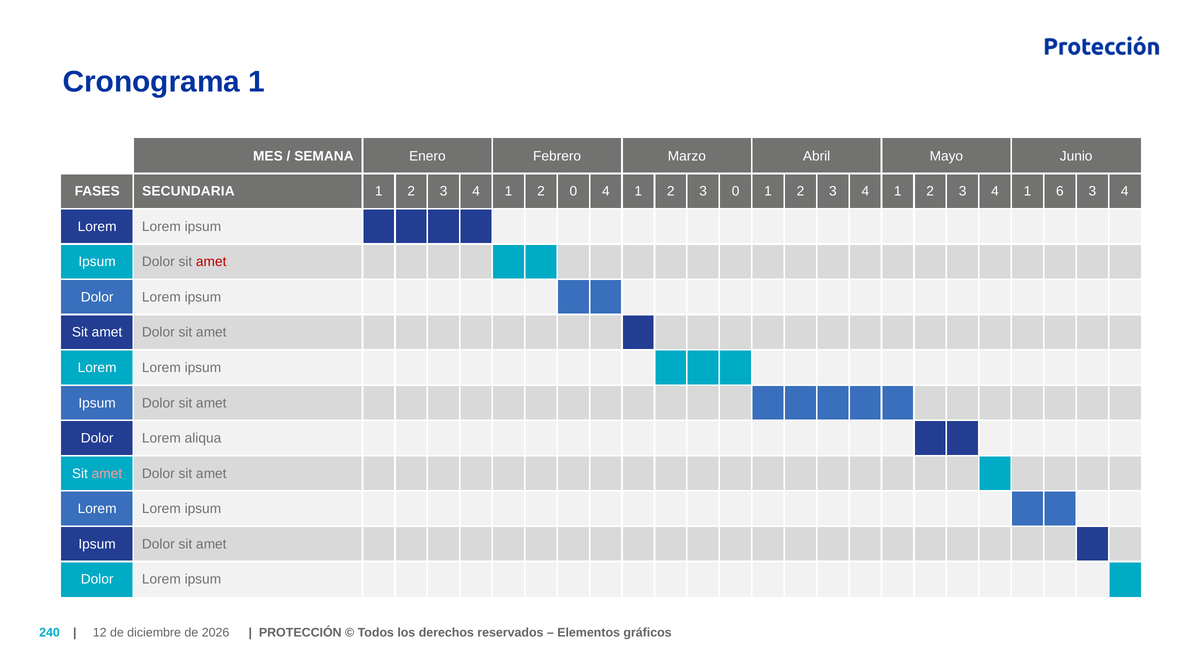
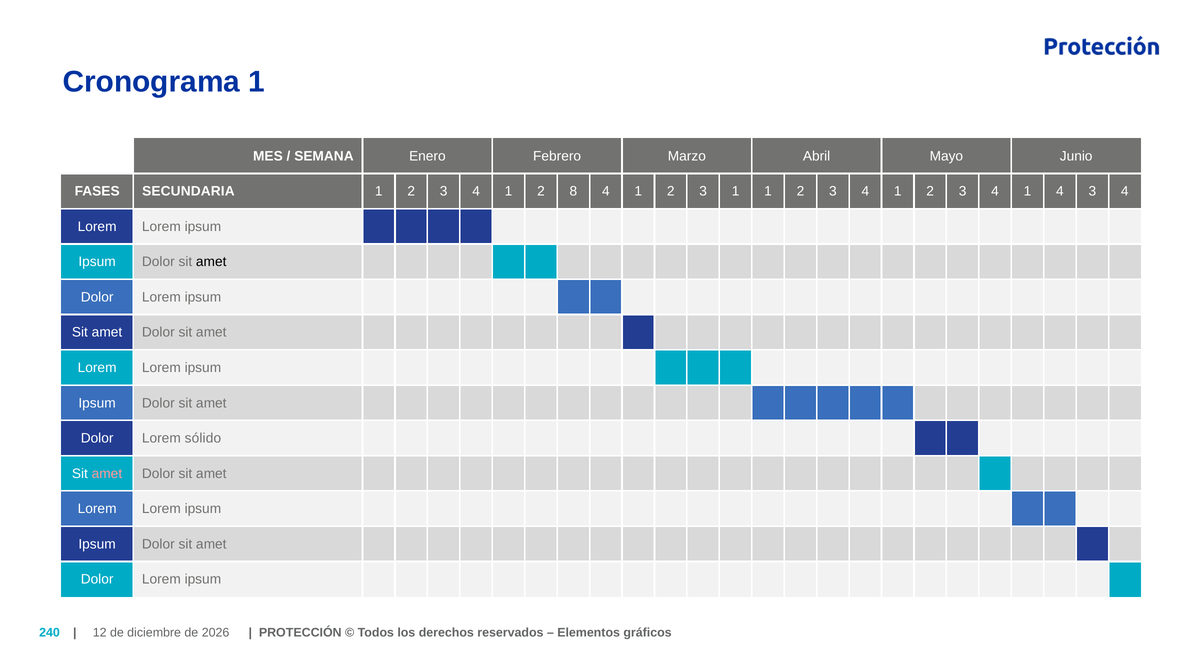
2 0: 0 -> 8
3 0: 0 -> 1
1 6: 6 -> 4
amet at (211, 262) colour: red -> black
aliqua: aliqua -> sólido
